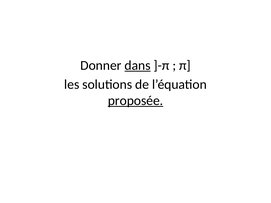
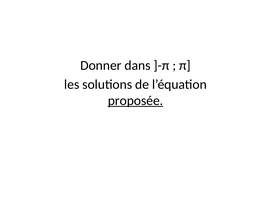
dans underline: present -> none
